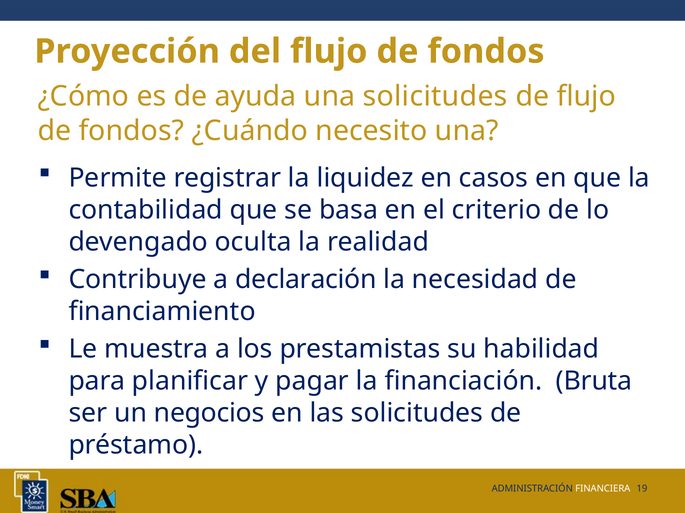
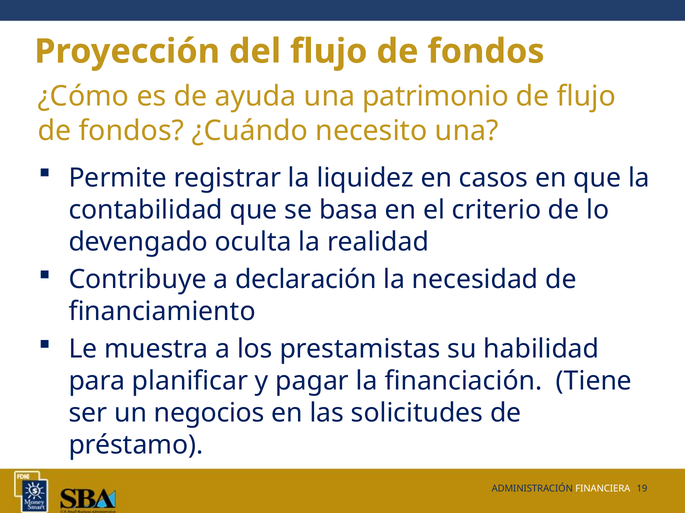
una solicitudes: solicitudes -> patrimonio
Bruta: Bruta -> Tiene
